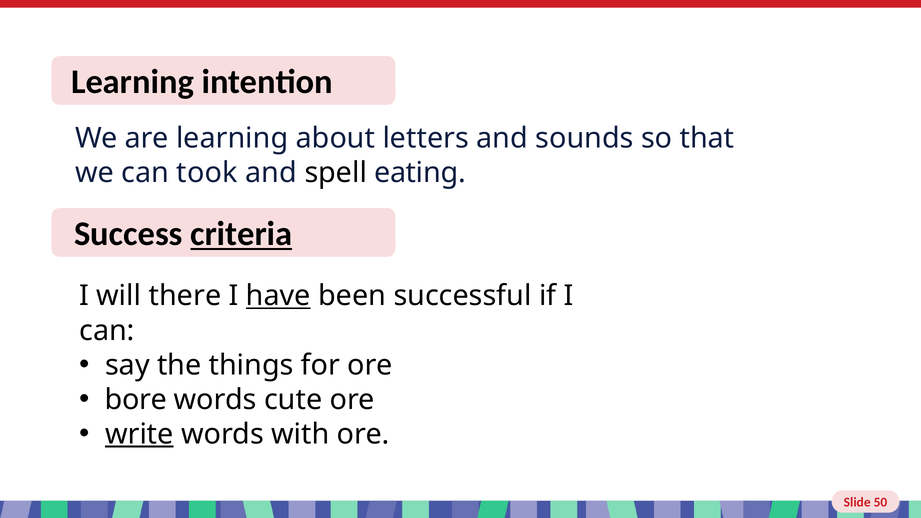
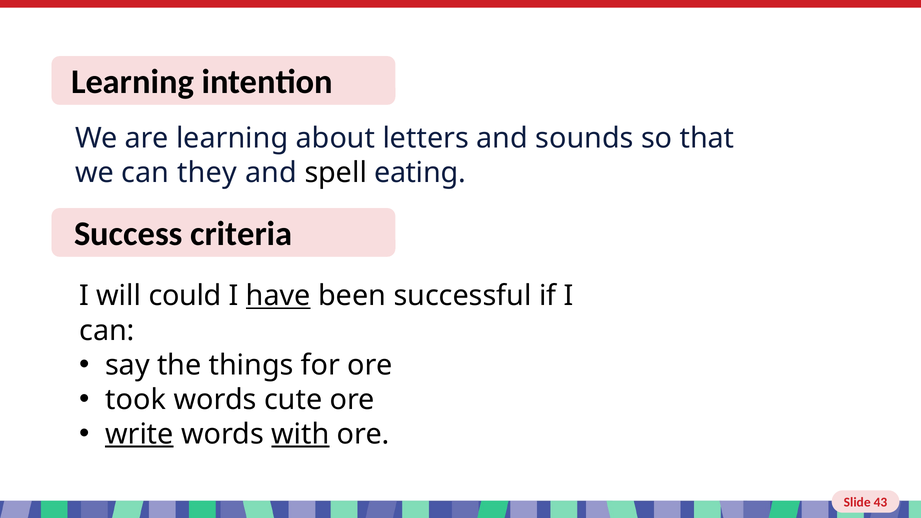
took: took -> they
criteria underline: present -> none
there: there -> could
bore: bore -> took
with underline: none -> present
50: 50 -> 43
